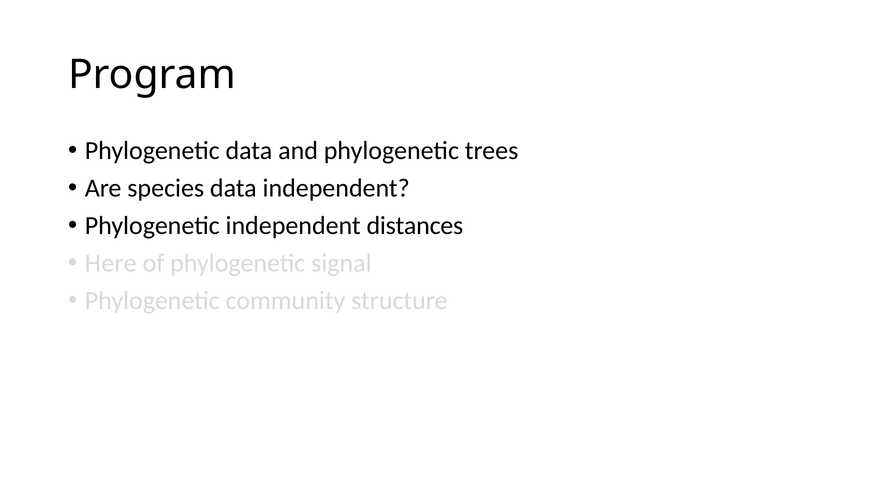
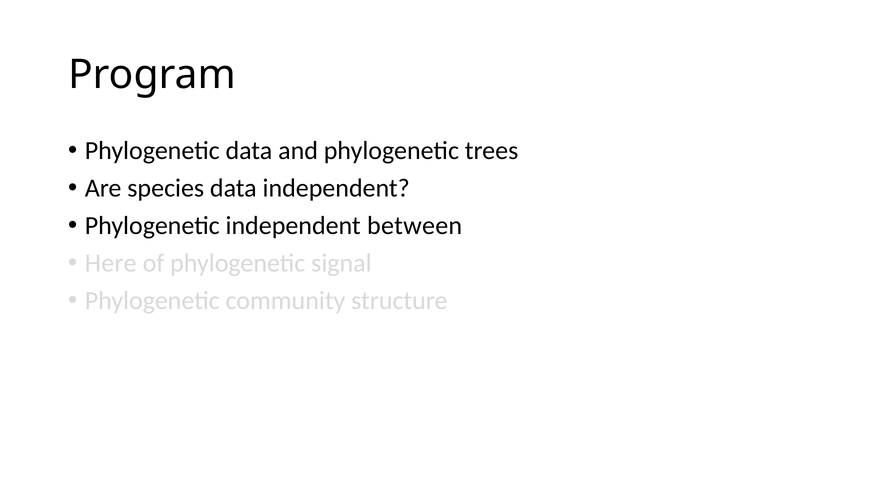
distances: distances -> between
